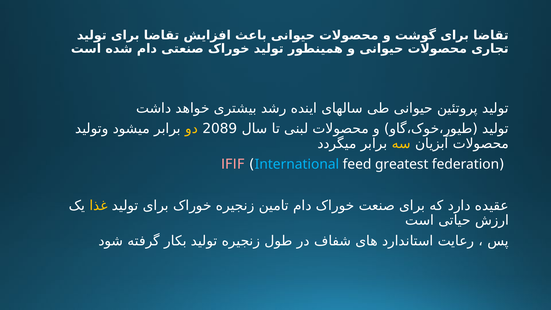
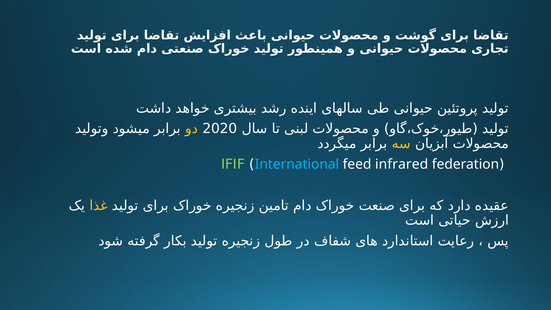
2089: 2089 -> 2020
IFIF colour: pink -> light green
greatest: greatest -> infrared
